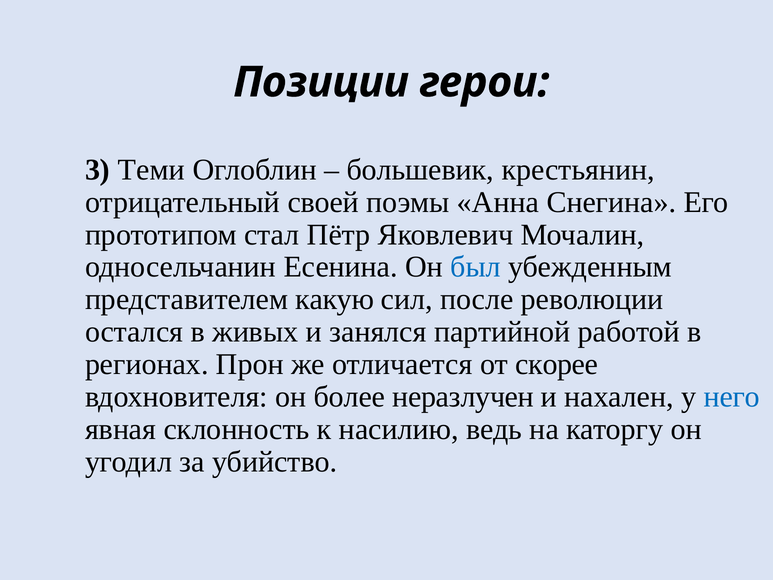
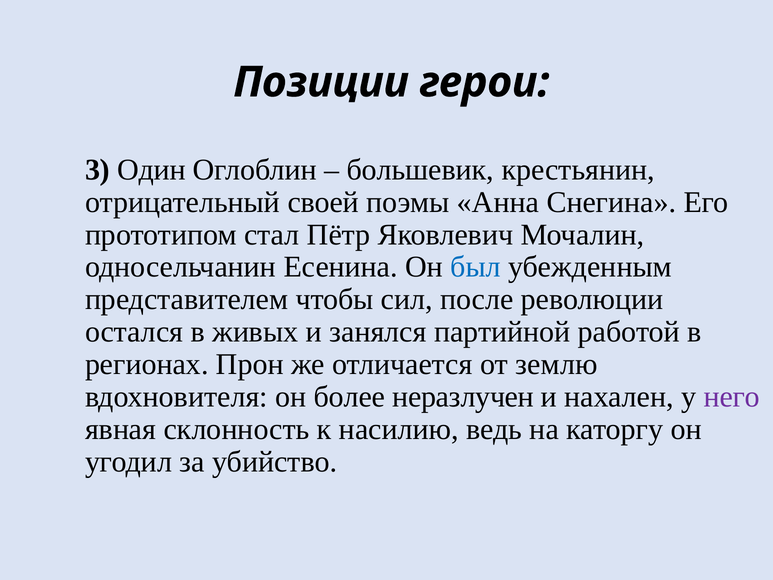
Теми: Теми -> Один
какую: какую -> чтобы
скорее: скорее -> землю
него colour: blue -> purple
